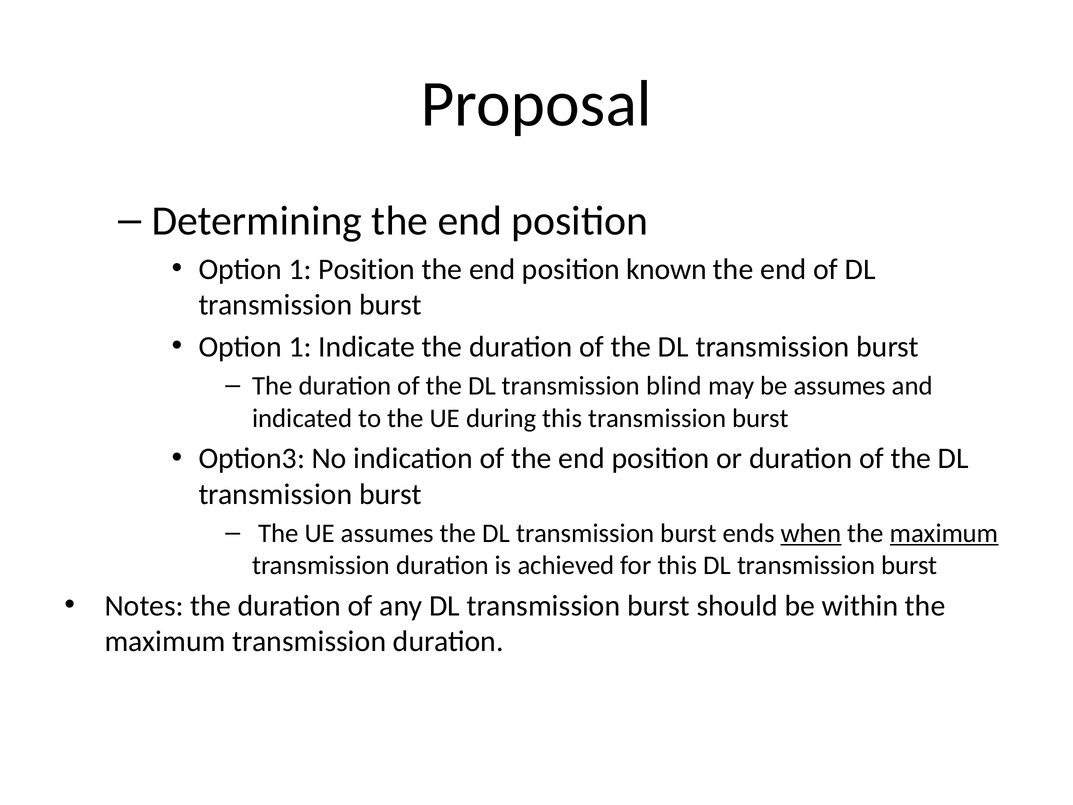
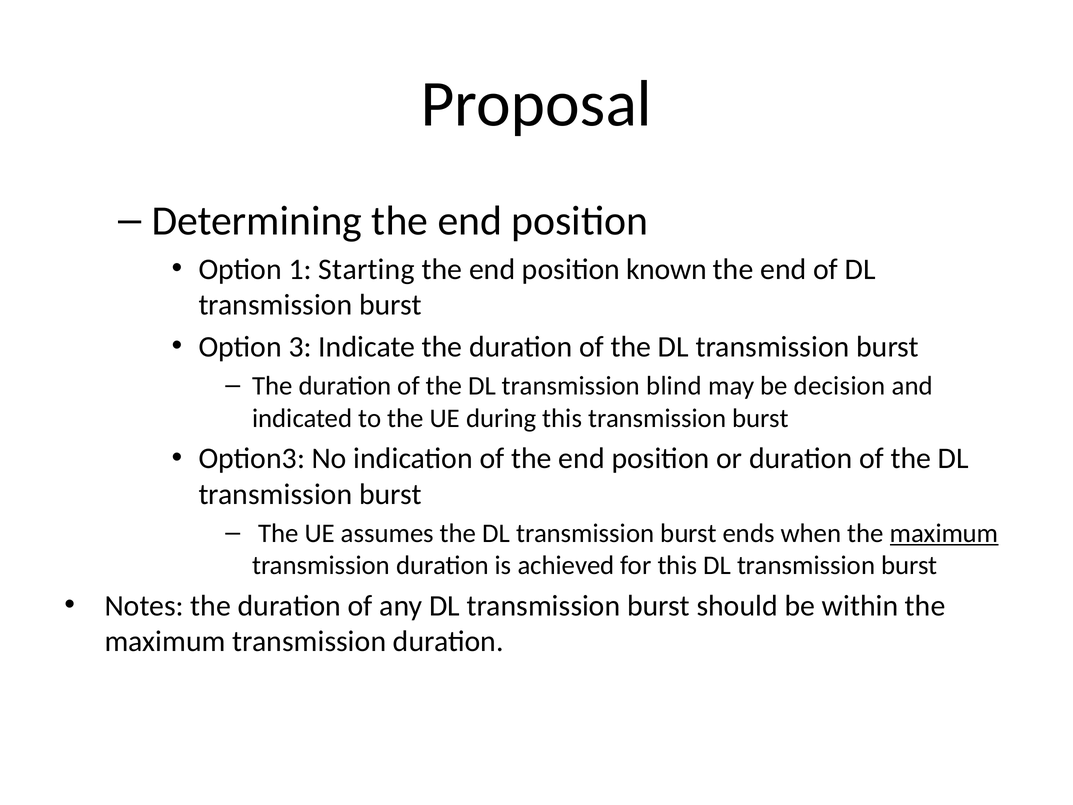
1 Position: Position -> Starting
1 at (300, 347): 1 -> 3
be assumes: assumes -> decision
when underline: present -> none
